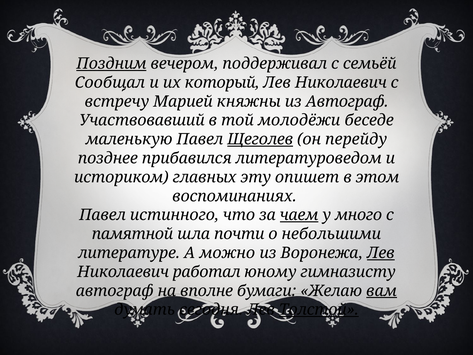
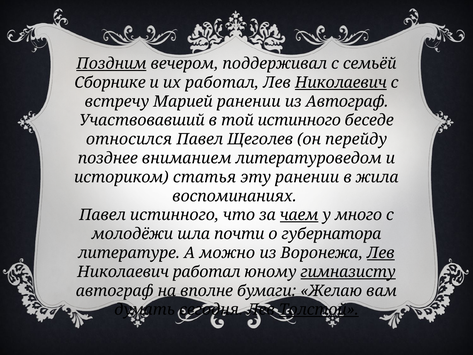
Сообщал: Сообщал -> Сборнике
их который: который -> работал
Николаевич at (341, 83) underline: none -> present
Марией княжны: княжны -> ранении
той молодёжи: молодёжи -> истинного
маленькую: маленькую -> относился
Щеголев underline: present -> none
прибавился: прибавился -> вниманием
главных: главных -> статья
эту опишет: опишет -> ранении
этом: этом -> жила
памятной: памятной -> молодёжи
небольшими: небольшими -> губернатора
гимназисту underline: none -> present
вам underline: present -> none
